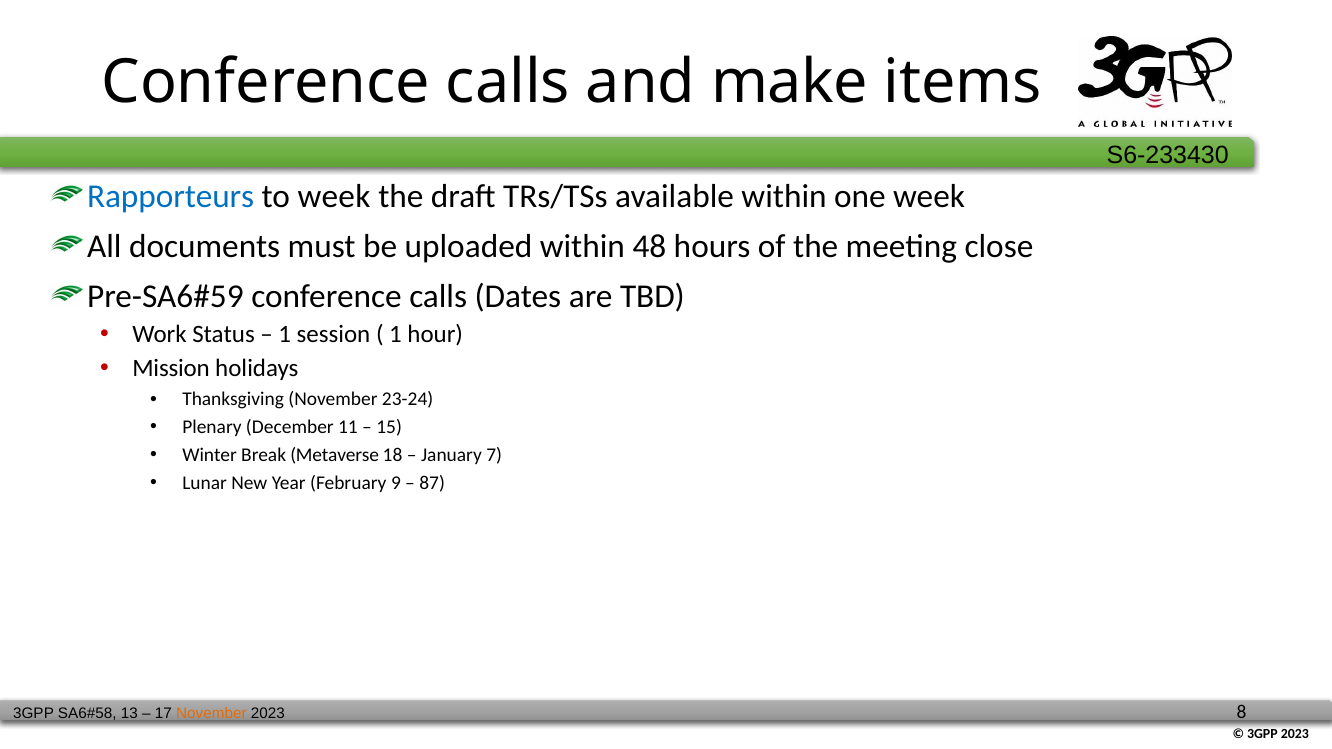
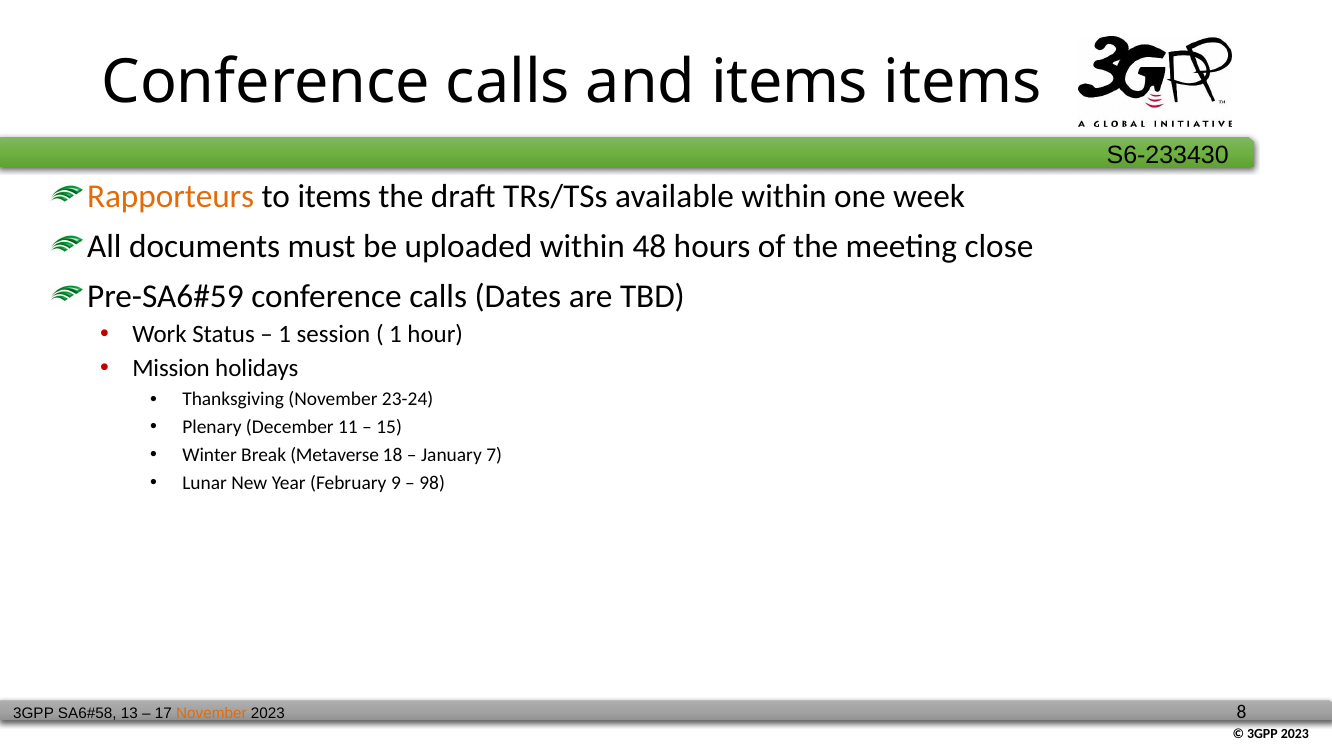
and make: make -> items
Rapporteurs colour: blue -> orange
to week: week -> items
87: 87 -> 98
